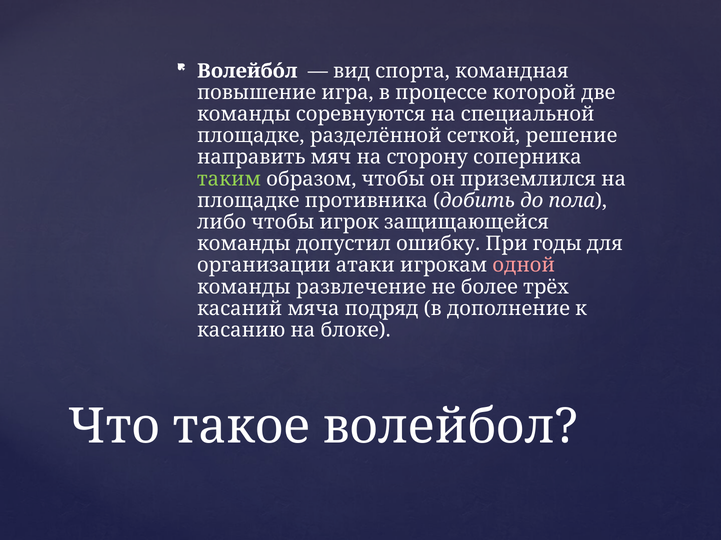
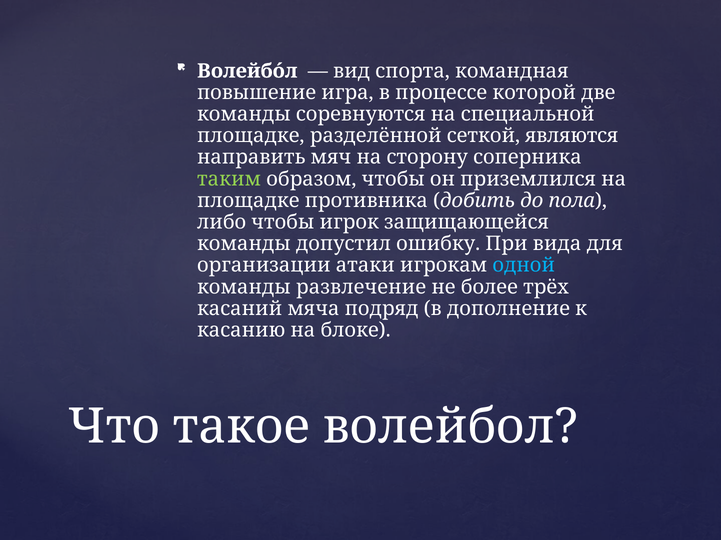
решение: решение -> являются
годы: годы -> вида
одной colour: pink -> light blue
